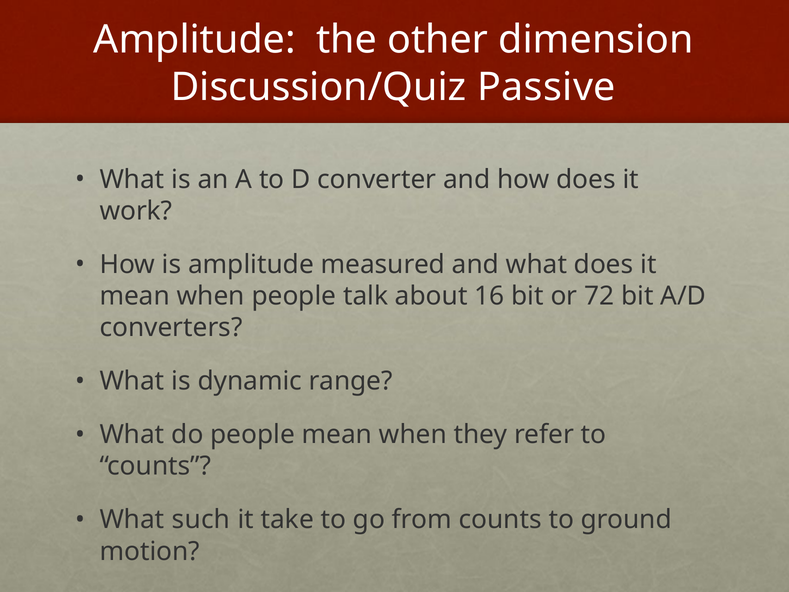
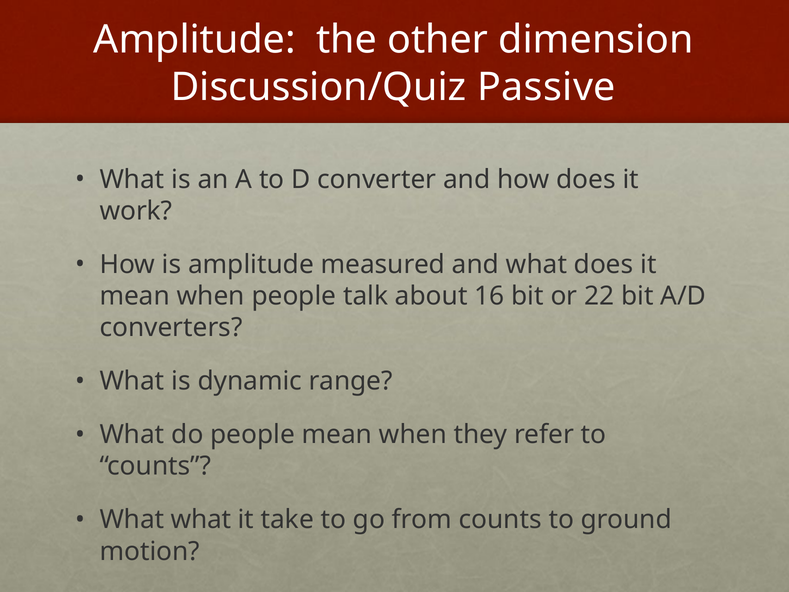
72: 72 -> 22
What such: such -> what
